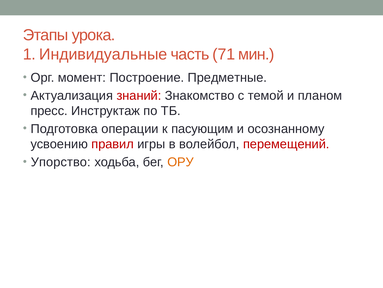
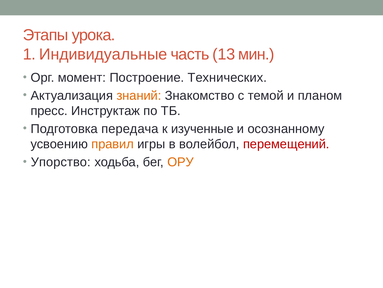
71: 71 -> 13
Предметные: Предметные -> Технических
знаний colour: red -> orange
операции: операции -> передача
пасующим: пасующим -> изученные
правил colour: red -> orange
